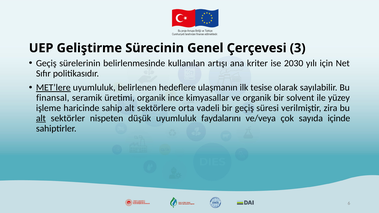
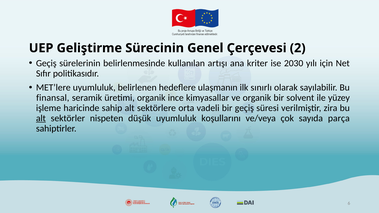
3: 3 -> 2
MET’lere underline: present -> none
tesise: tesise -> sınırlı
faydalarını: faydalarını -> koşullarını
içinde: içinde -> parça
